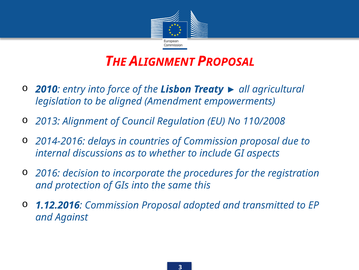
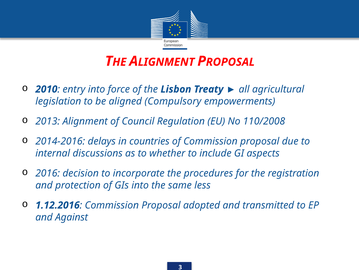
Amendment: Amendment -> Compulsory
this: this -> less
